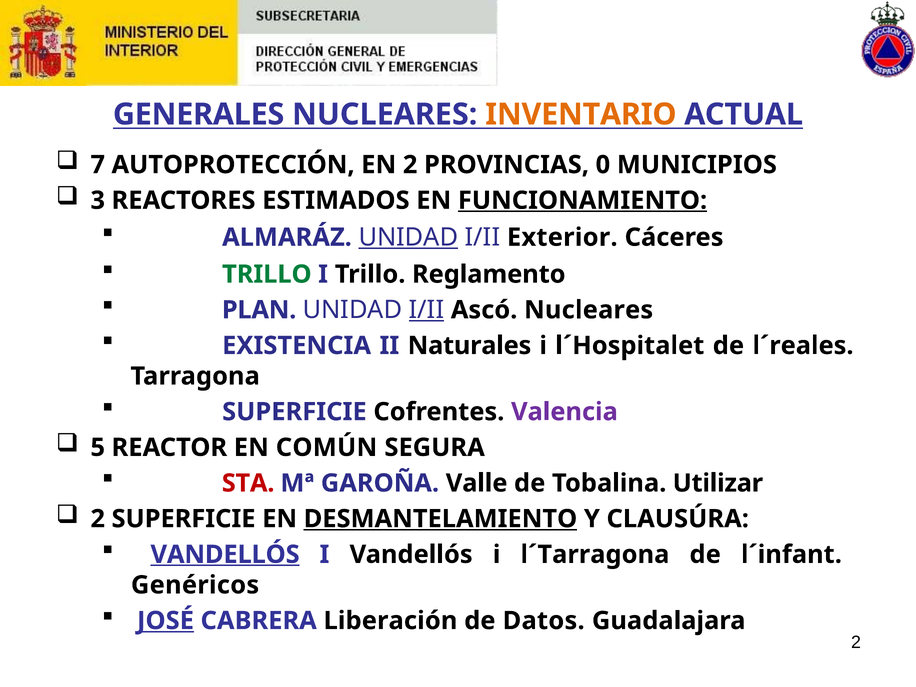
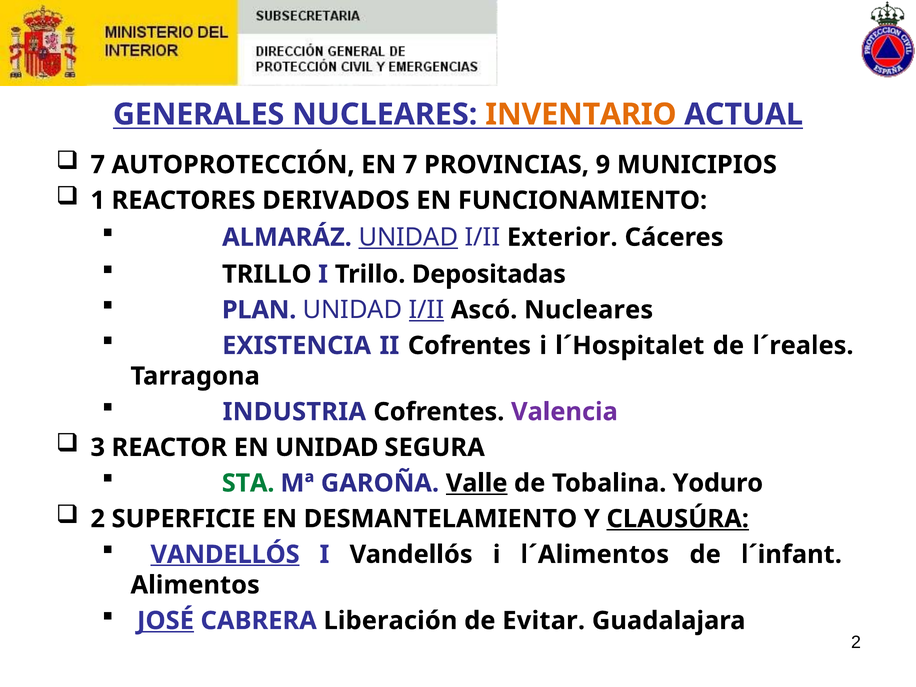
EN 2: 2 -> 7
0: 0 -> 9
3: 3 -> 1
ESTIMADOS: ESTIMADOS -> DERIVADOS
FUNCIONAMIENTO underline: present -> none
TRILLO at (267, 274) colour: green -> black
Reglamento: Reglamento -> Depositadas
II Naturales: Naturales -> Cofrentes
SUPERFICIE at (294, 412): SUPERFICIE -> INDUSTRIA
5: 5 -> 3
EN COMÚN: COMÚN -> UNIDAD
STA colour: red -> green
Valle underline: none -> present
Utilizar: Utilizar -> Yoduro
DESMANTELAMIENTO underline: present -> none
CLAUSÚRA underline: none -> present
l´Tarragona: l´Tarragona -> l´Alimentos
Genéricos: Genéricos -> Alimentos
Datos: Datos -> Evitar
